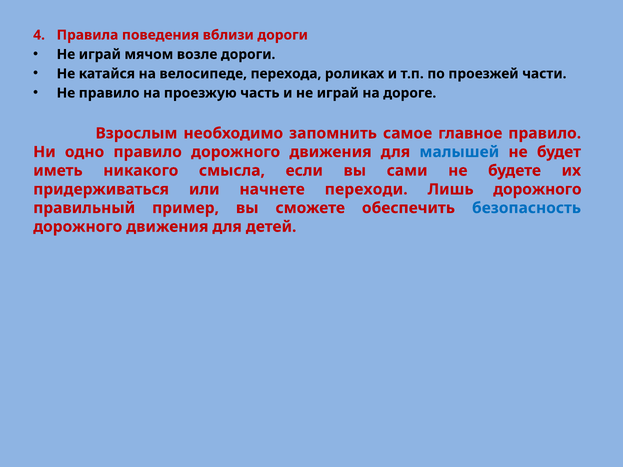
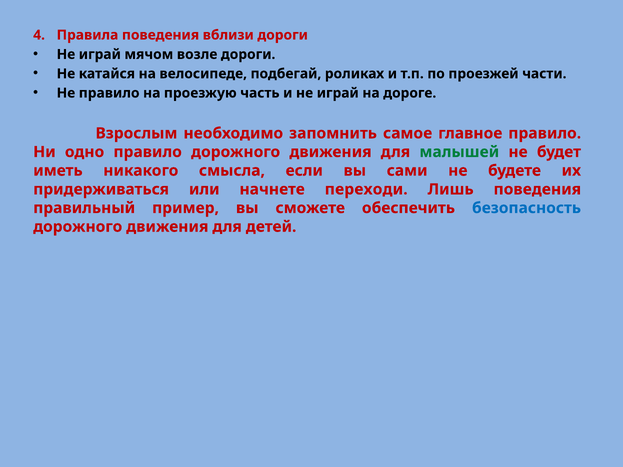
перехода: перехода -> подбегай
малышей colour: blue -> green
Лишь дорожного: дорожного -> поведения
